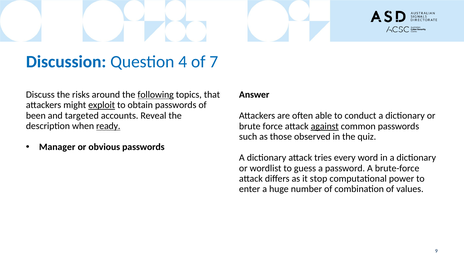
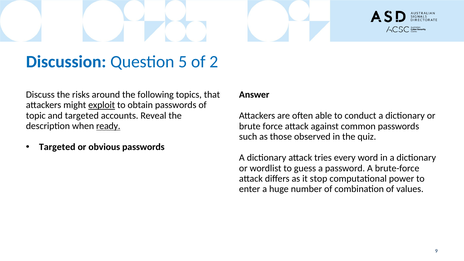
4: 4 -> 5
7: 7 -> 2
following underline: present -> none
been: been -> topic
against underline: present -> none
Manager at (57, 147): Manager -> Targeted
